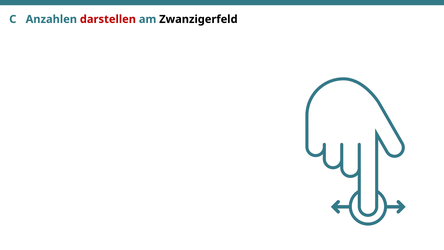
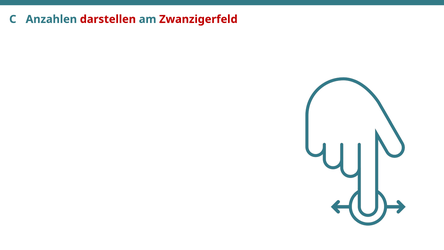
Zwanzigerfeld colour: black -> red
